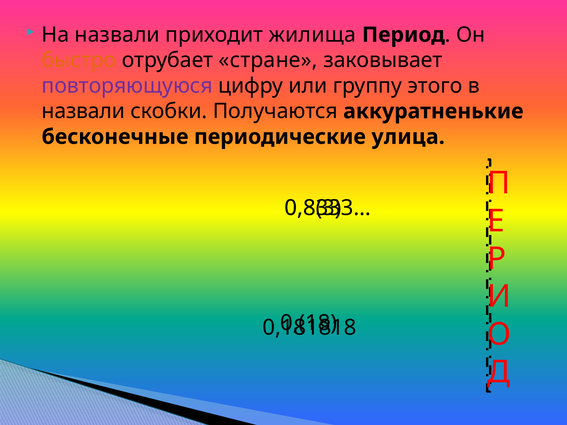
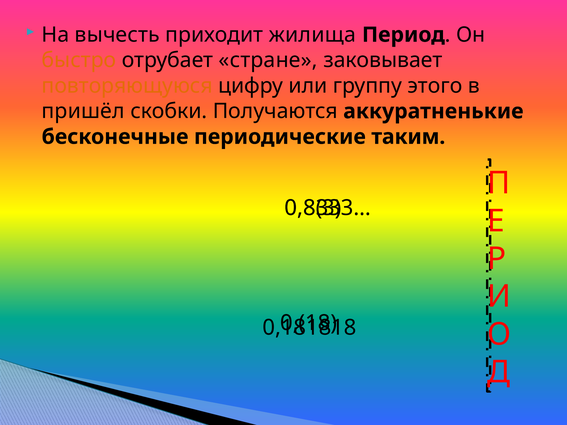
На назвали: назвали -> вычесть
повторяющуюся colour: purple -> orange
назвали at (83, 111): назвали -> пришёл
улица: улица -> таким
